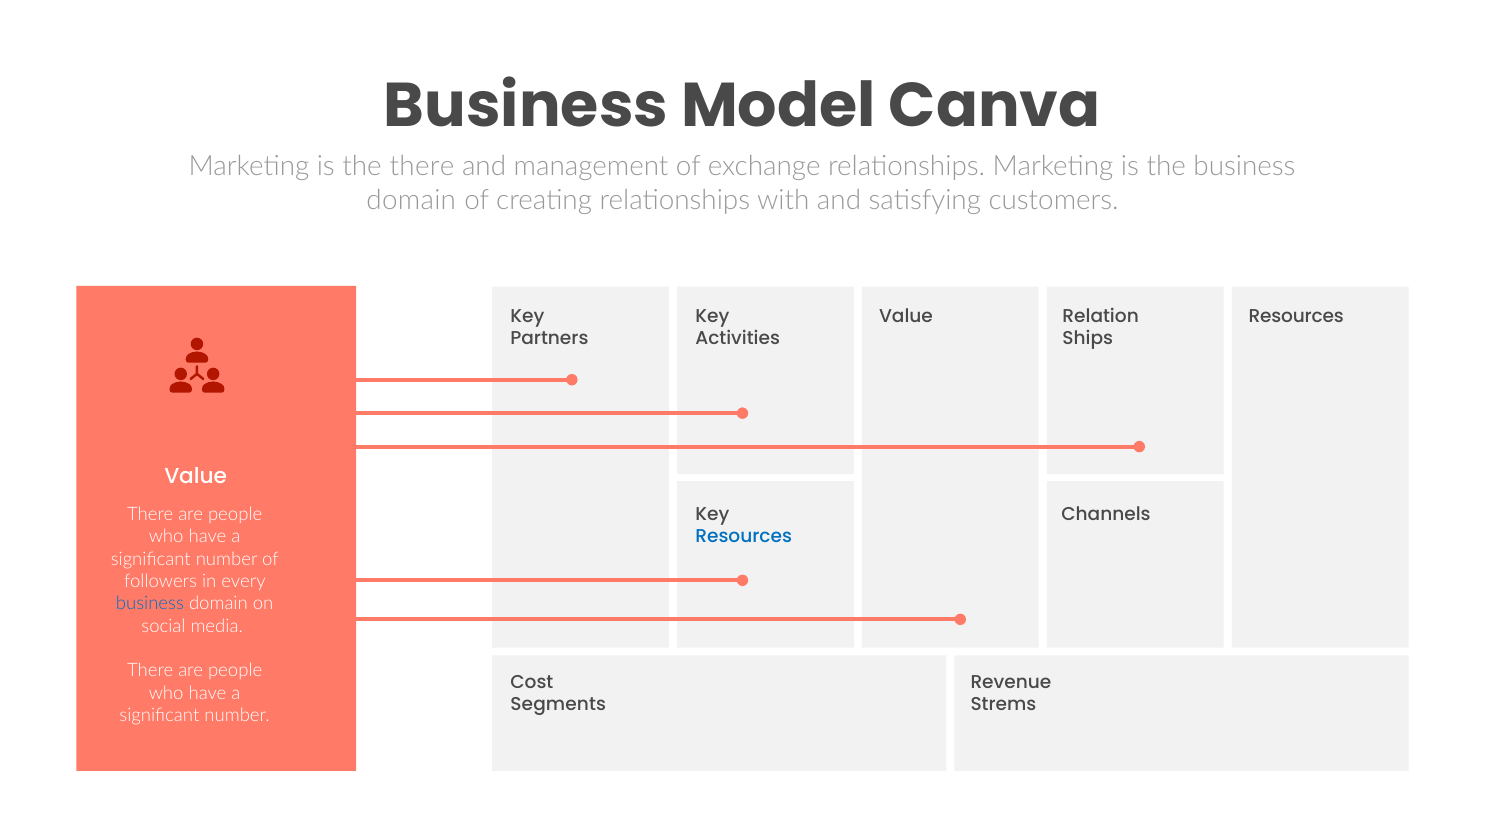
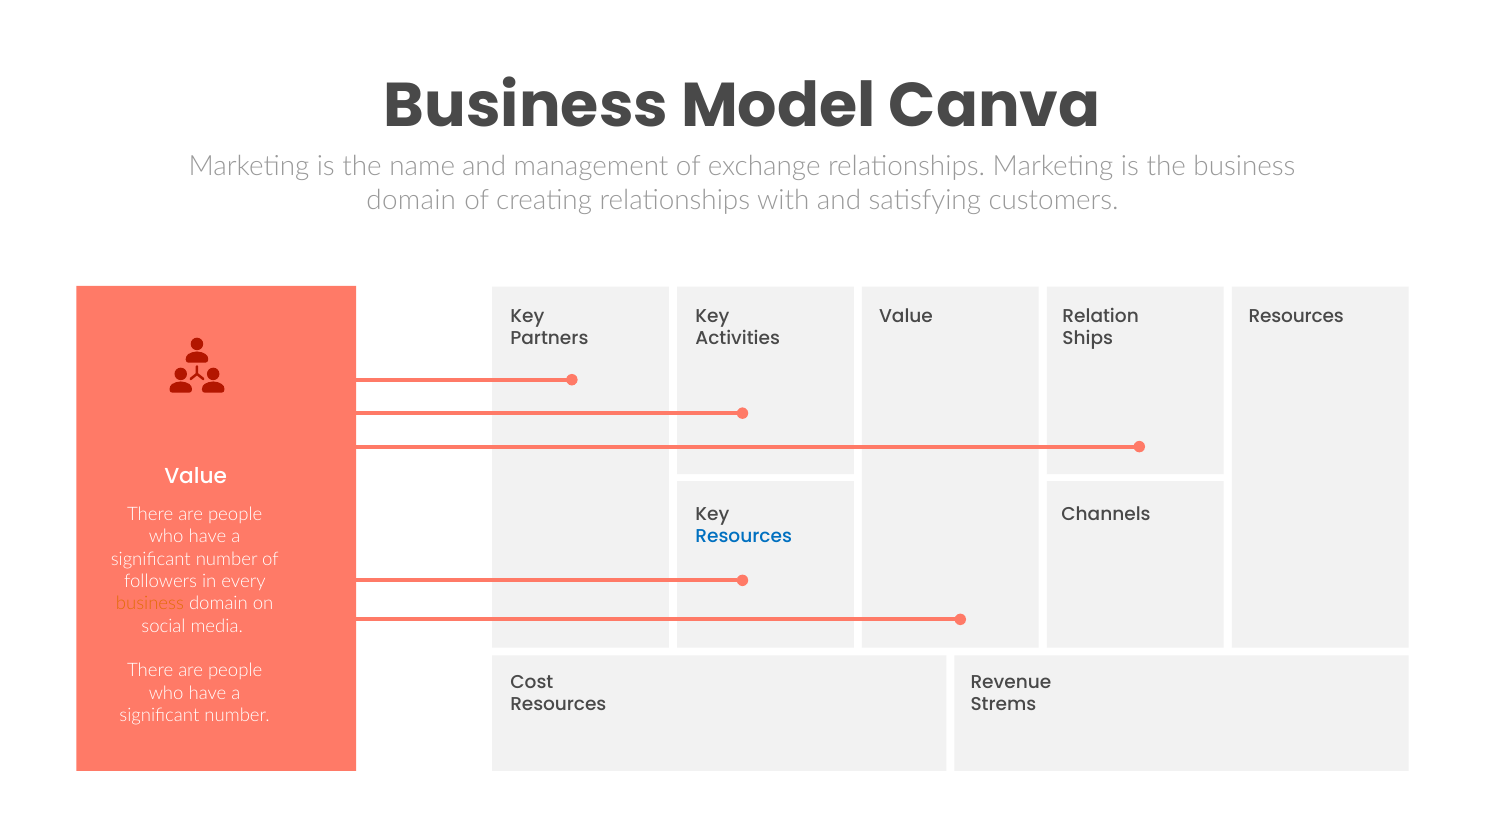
the there: there -> name
business at (150, 603) colour: blue -> orange
Segments at (558, 704): Segments -> Resources
